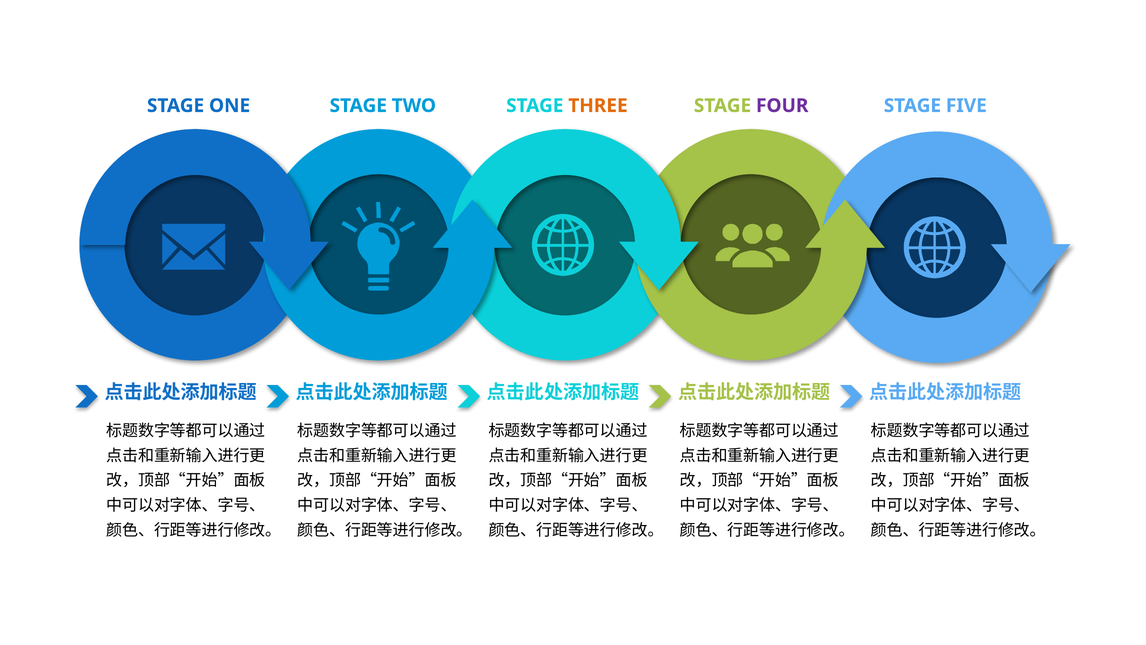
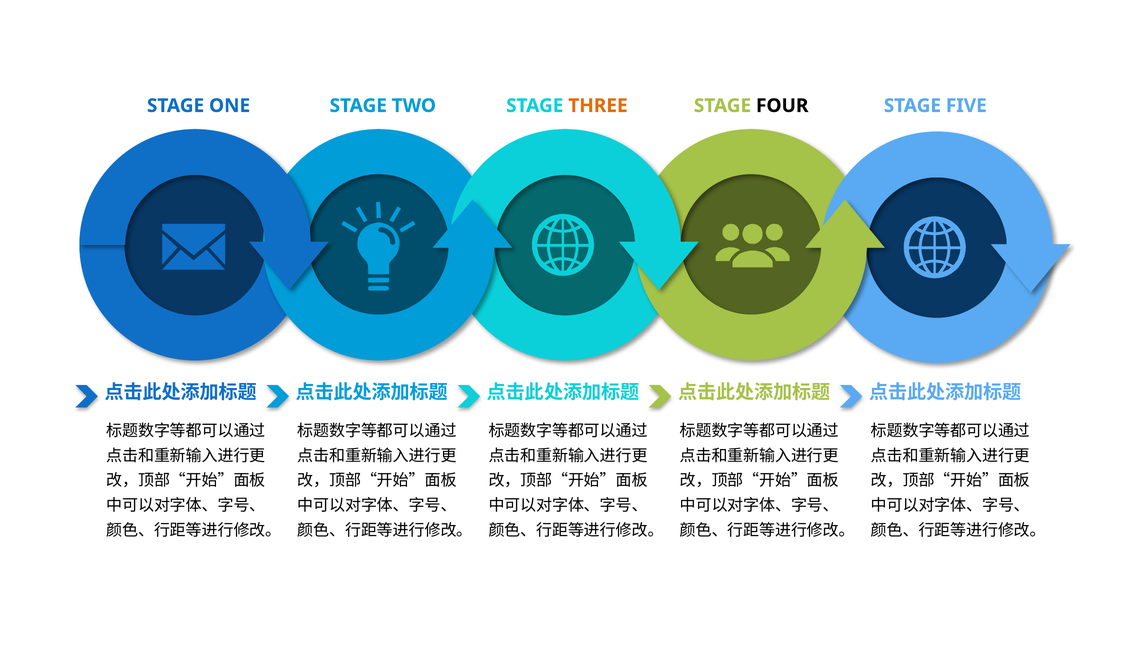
FOUR colour: purple -> black
